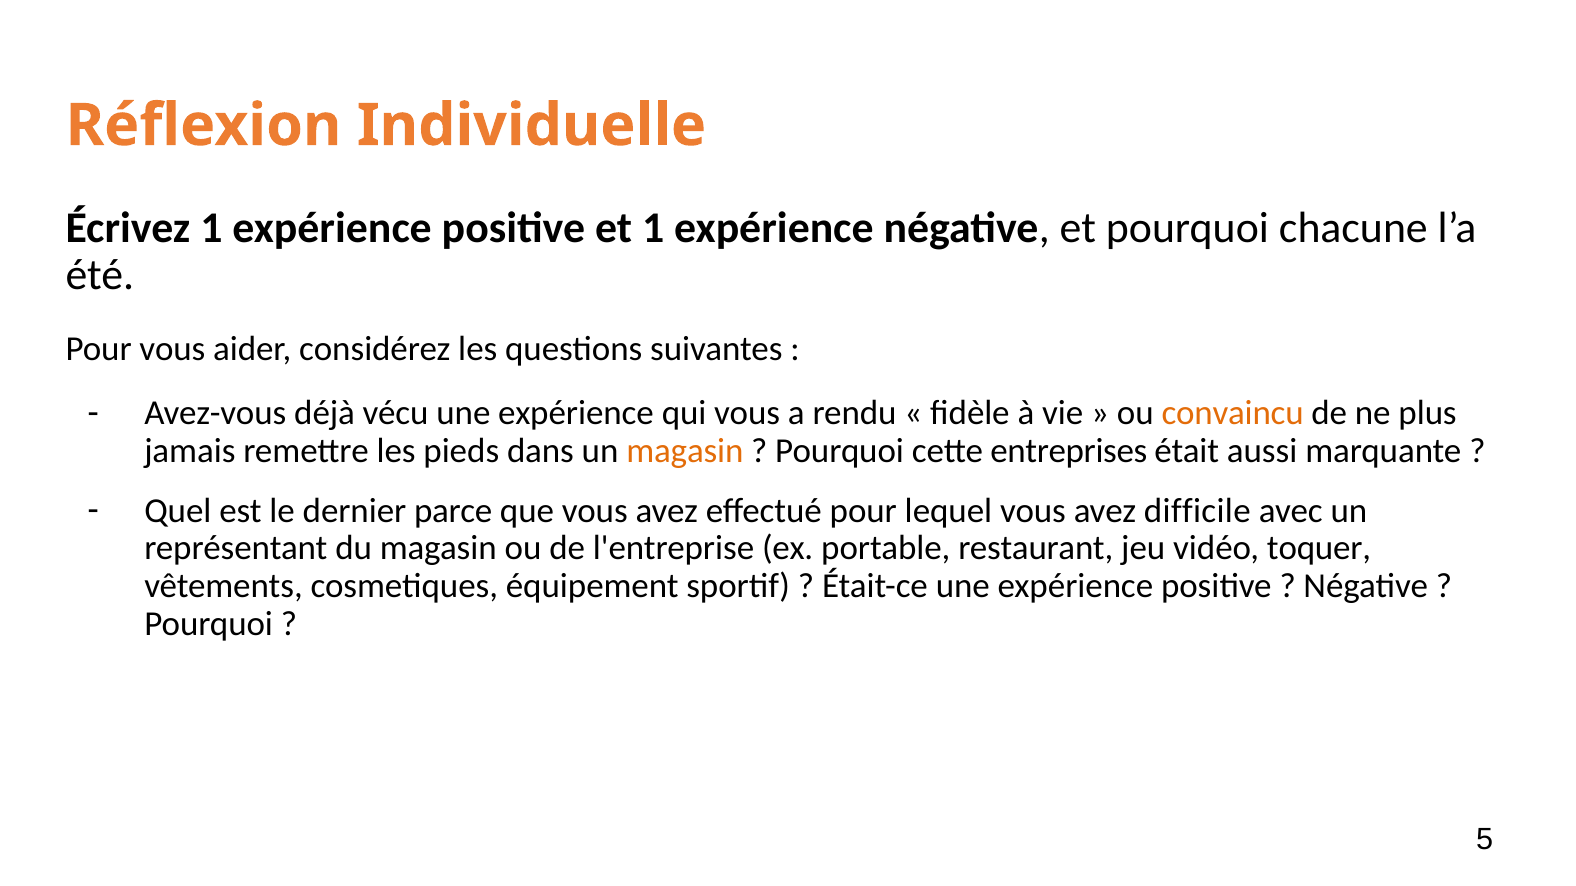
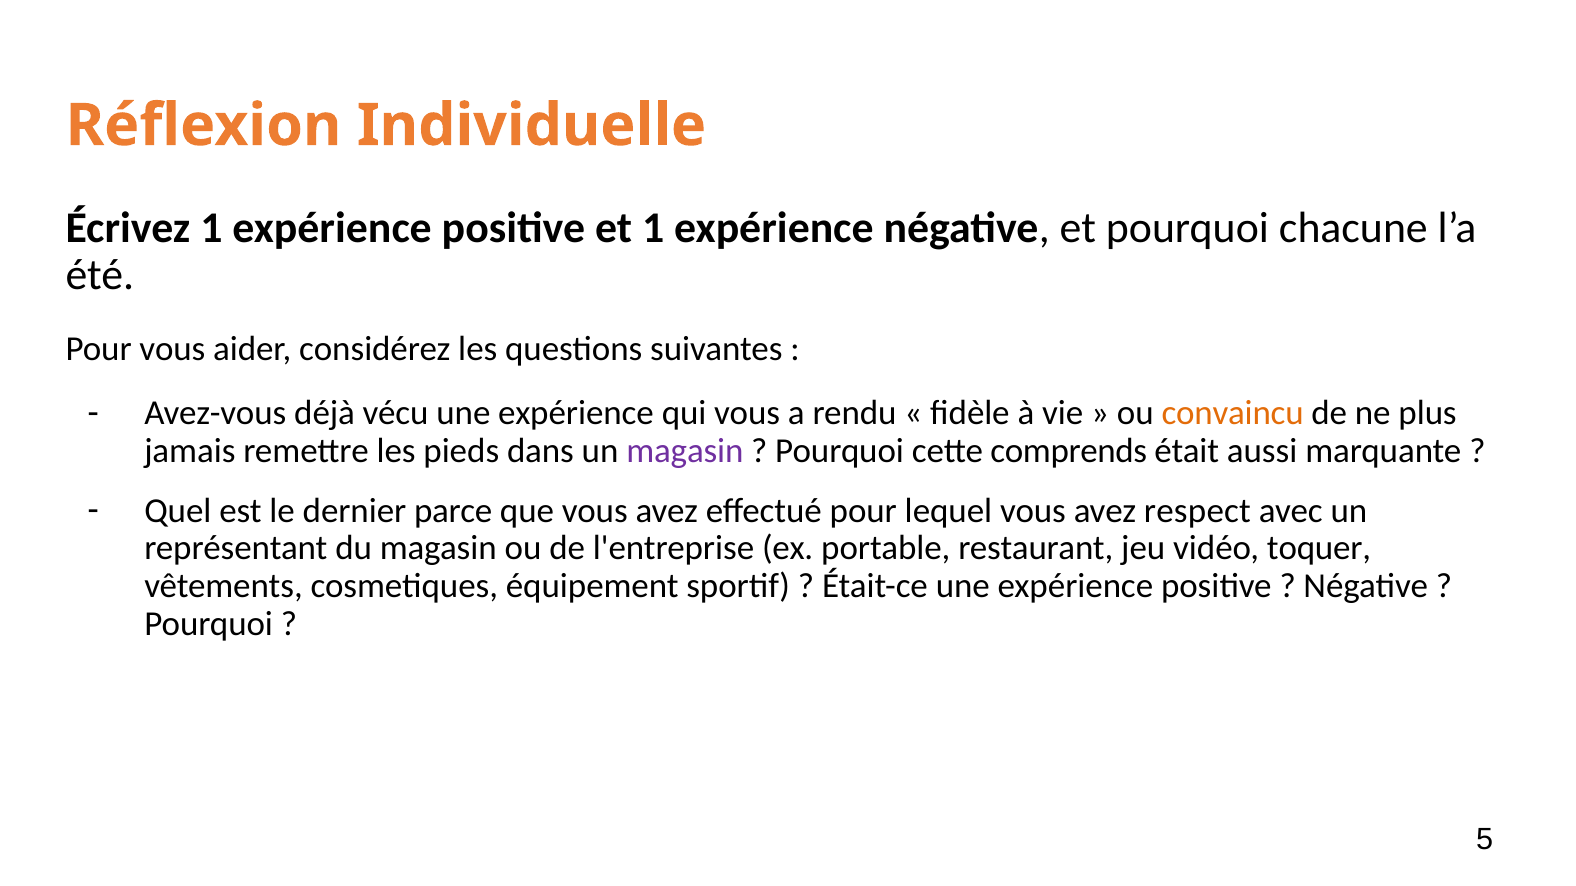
magasin at (685, 451) colour: orange -> purple
entreprises: entreprises -> comprends
difficile: difficile -> respect
